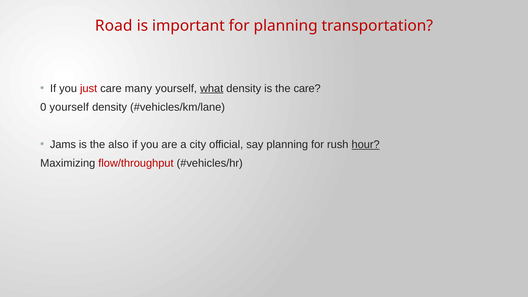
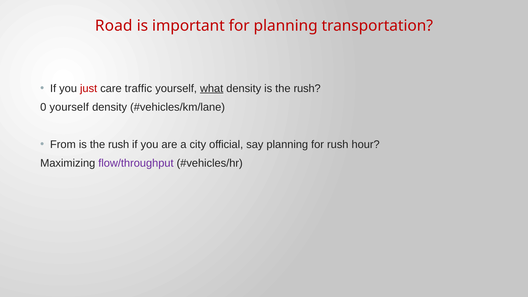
many: many -> traffic
density is the care: care -> rush
Jams: Jams -> From
also at (119, 145): also -> rush
hour underline: present -> none
flow/throughput colour: red -> purple
